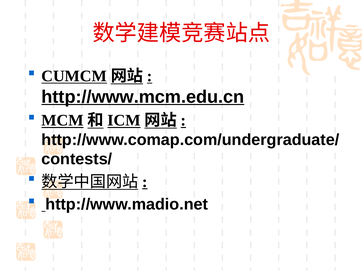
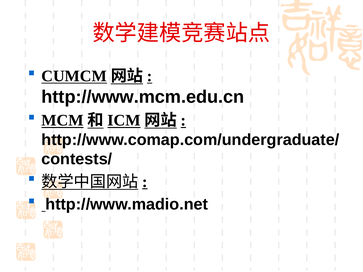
http://www.mcm.edu.cn underline: present -> none
